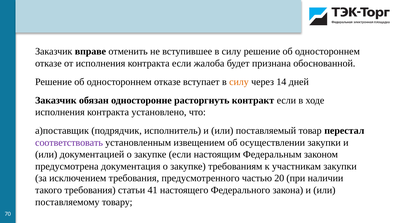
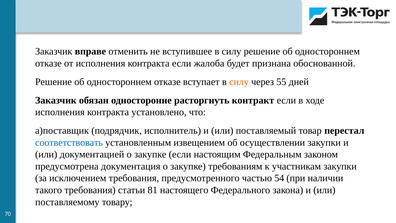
14: 14 -> 55
соответствовать colour: purple -> blue
20: 20 -> 54
41: 41 -> 81
